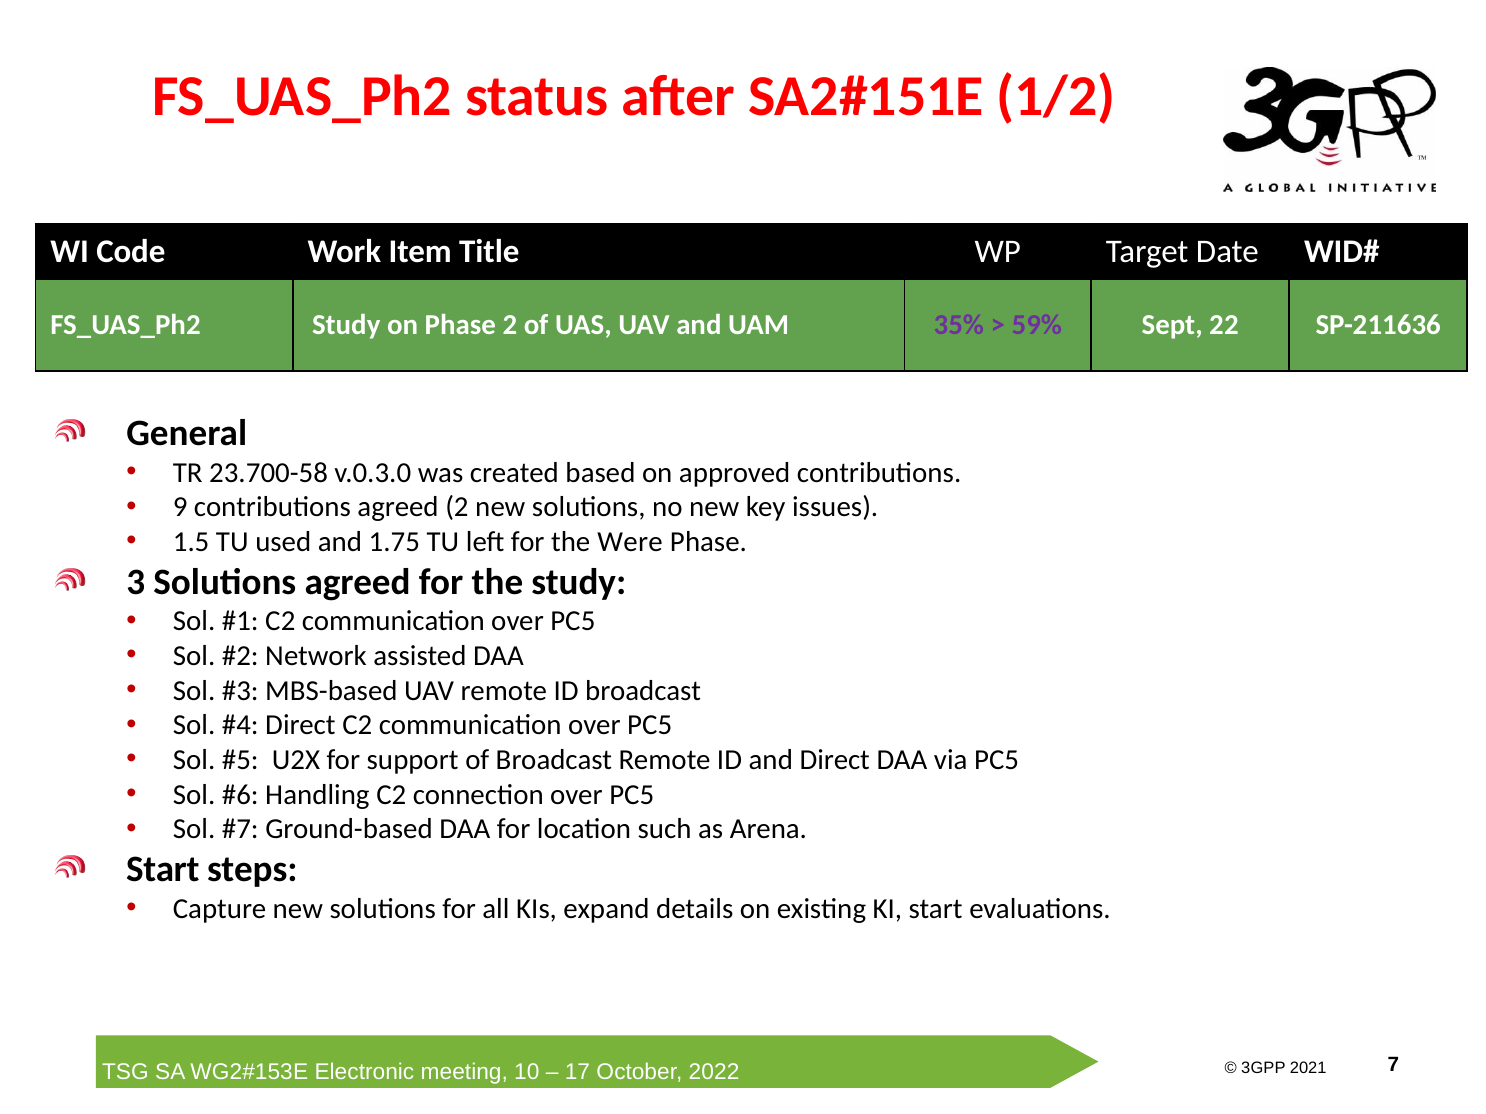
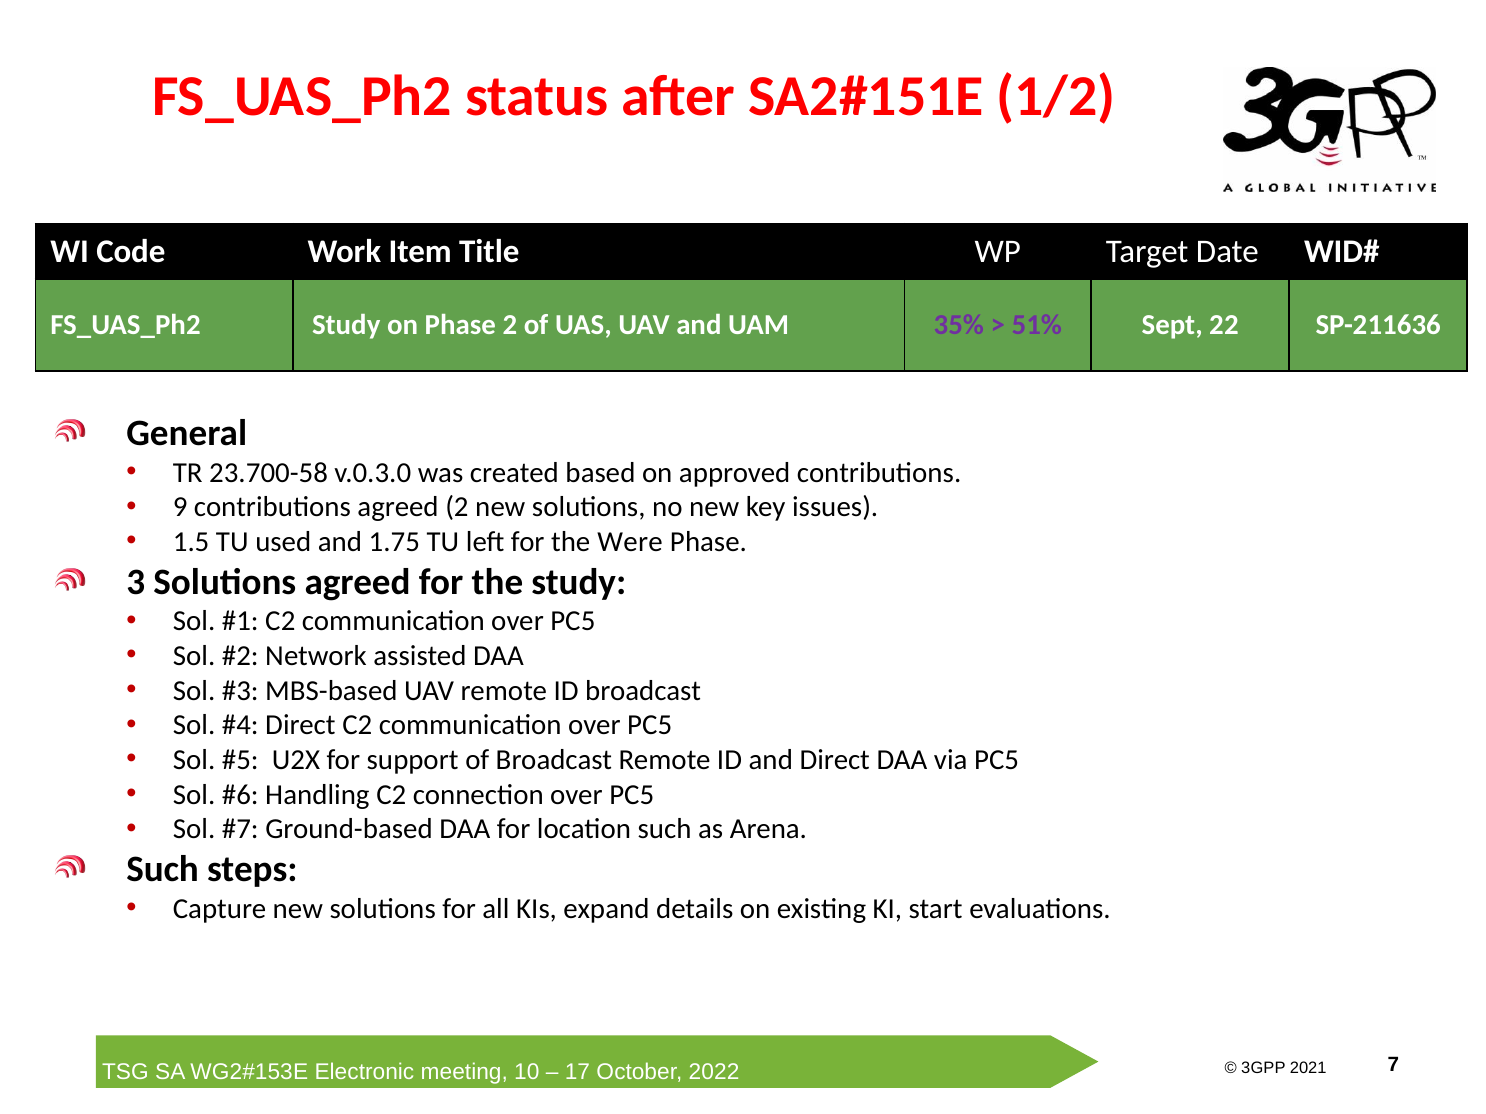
59%: 59% -> 51%
Start at (163, 870): Start -> Such
